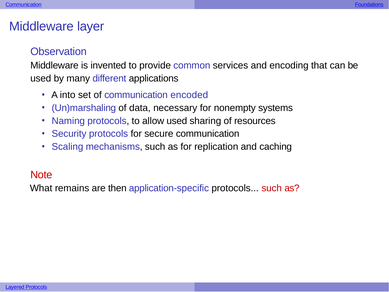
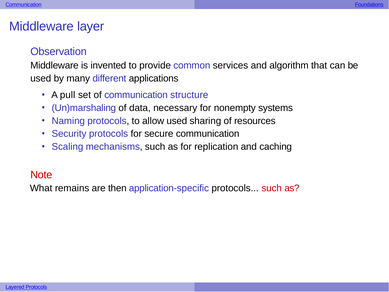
encoding: encoding -> algorithm
into: into -> pull
encoded: encoded -> structure
